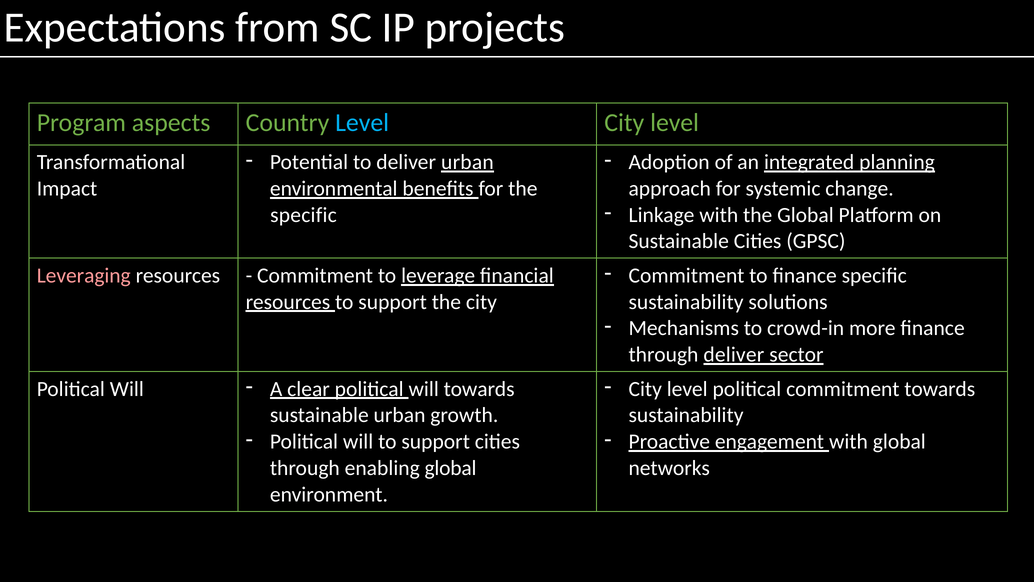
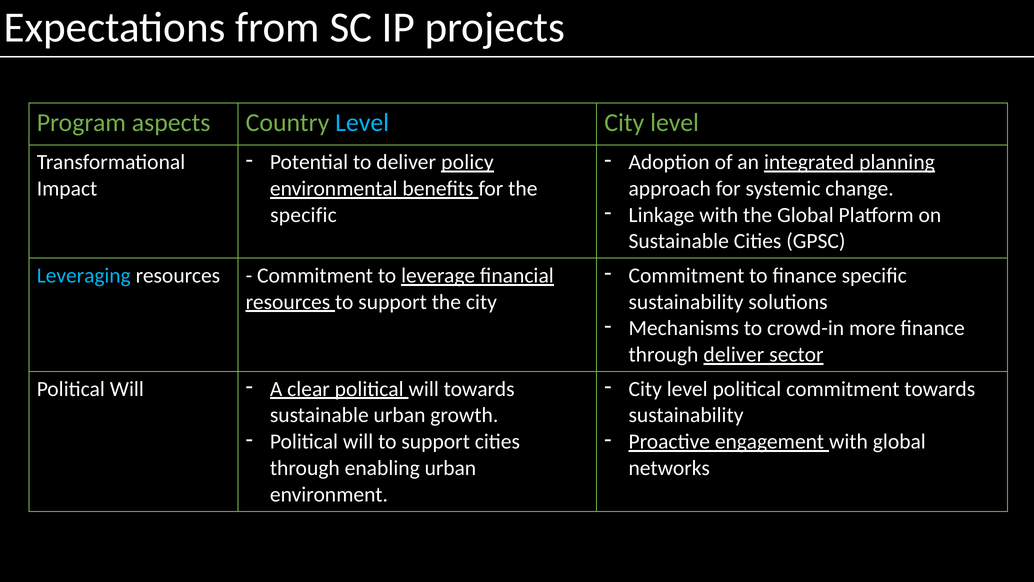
deliver urban: urban -> policy
Leveraging colour: pink -> light blue
enabling global: global -> urban
